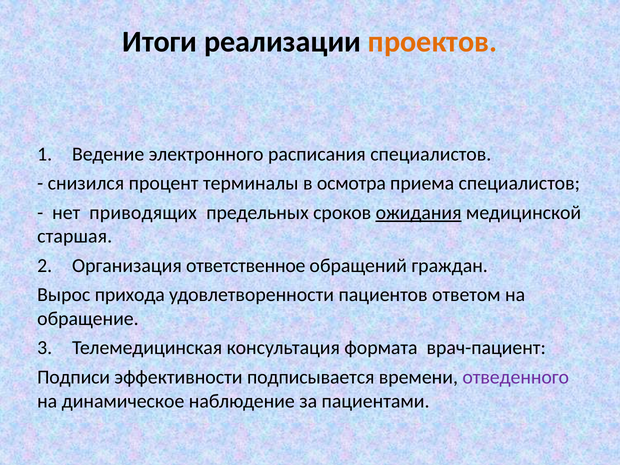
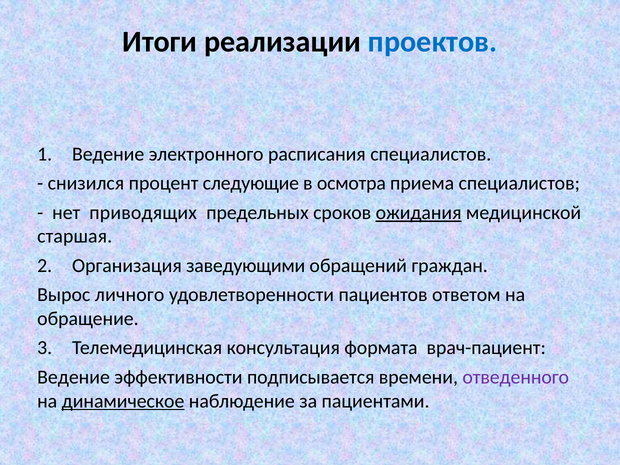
проектов colour: orange -> blue
терминалы: терминалы -> следующие
ответственное: ответственное -> заведующими
прихода: прихода -> личного
Подписи at (74, 377): Подписи -> Ведение
динамическое underline: none -> present
